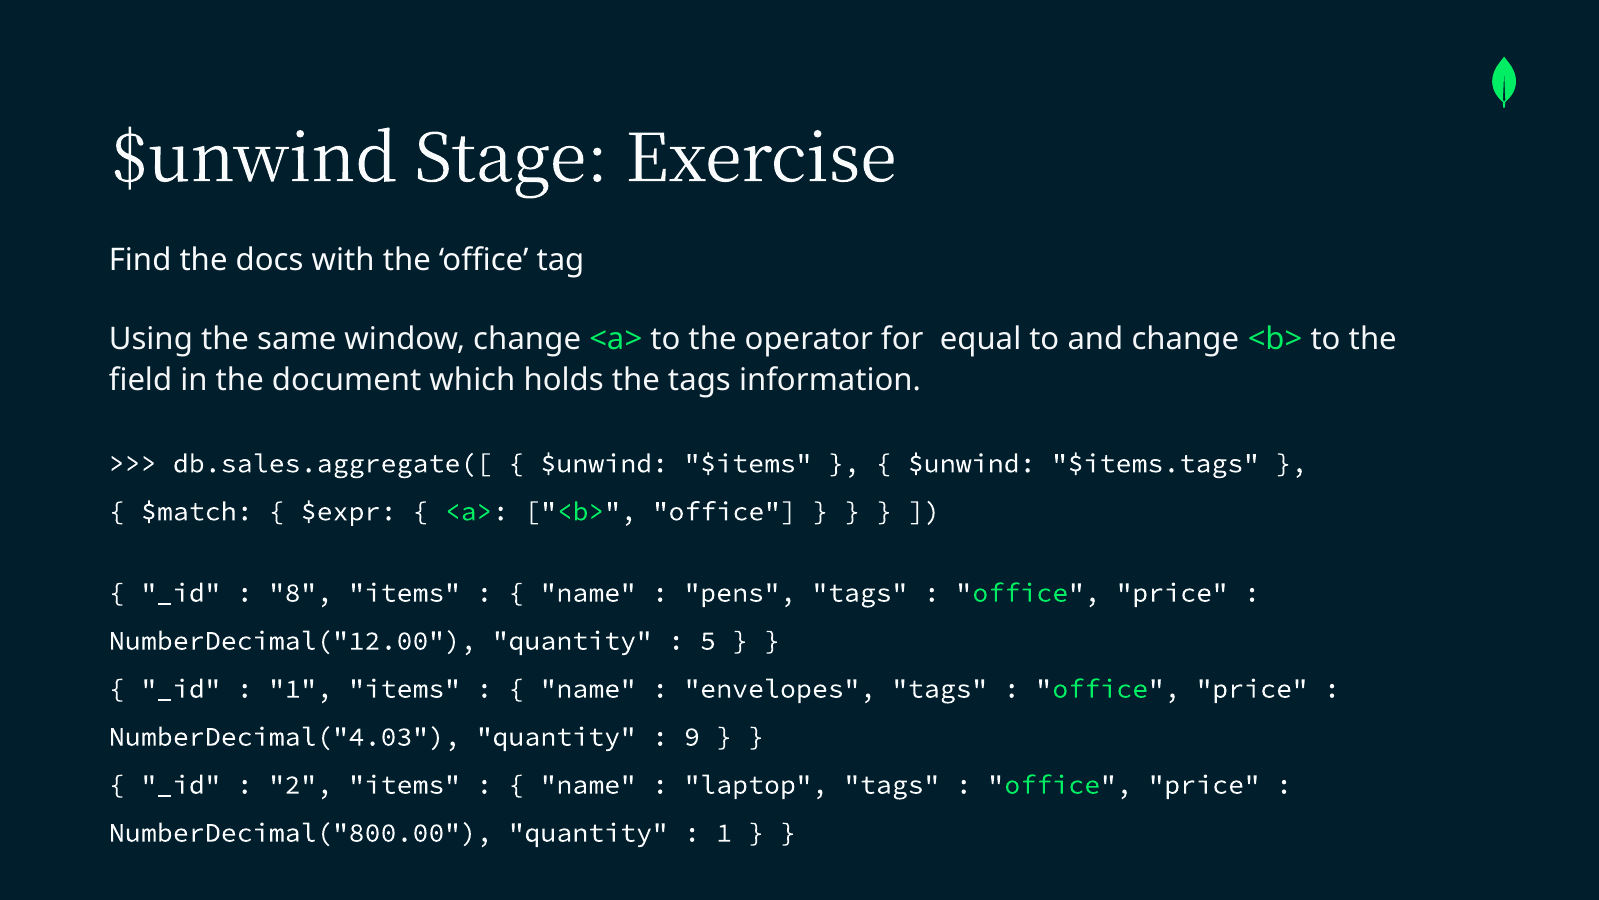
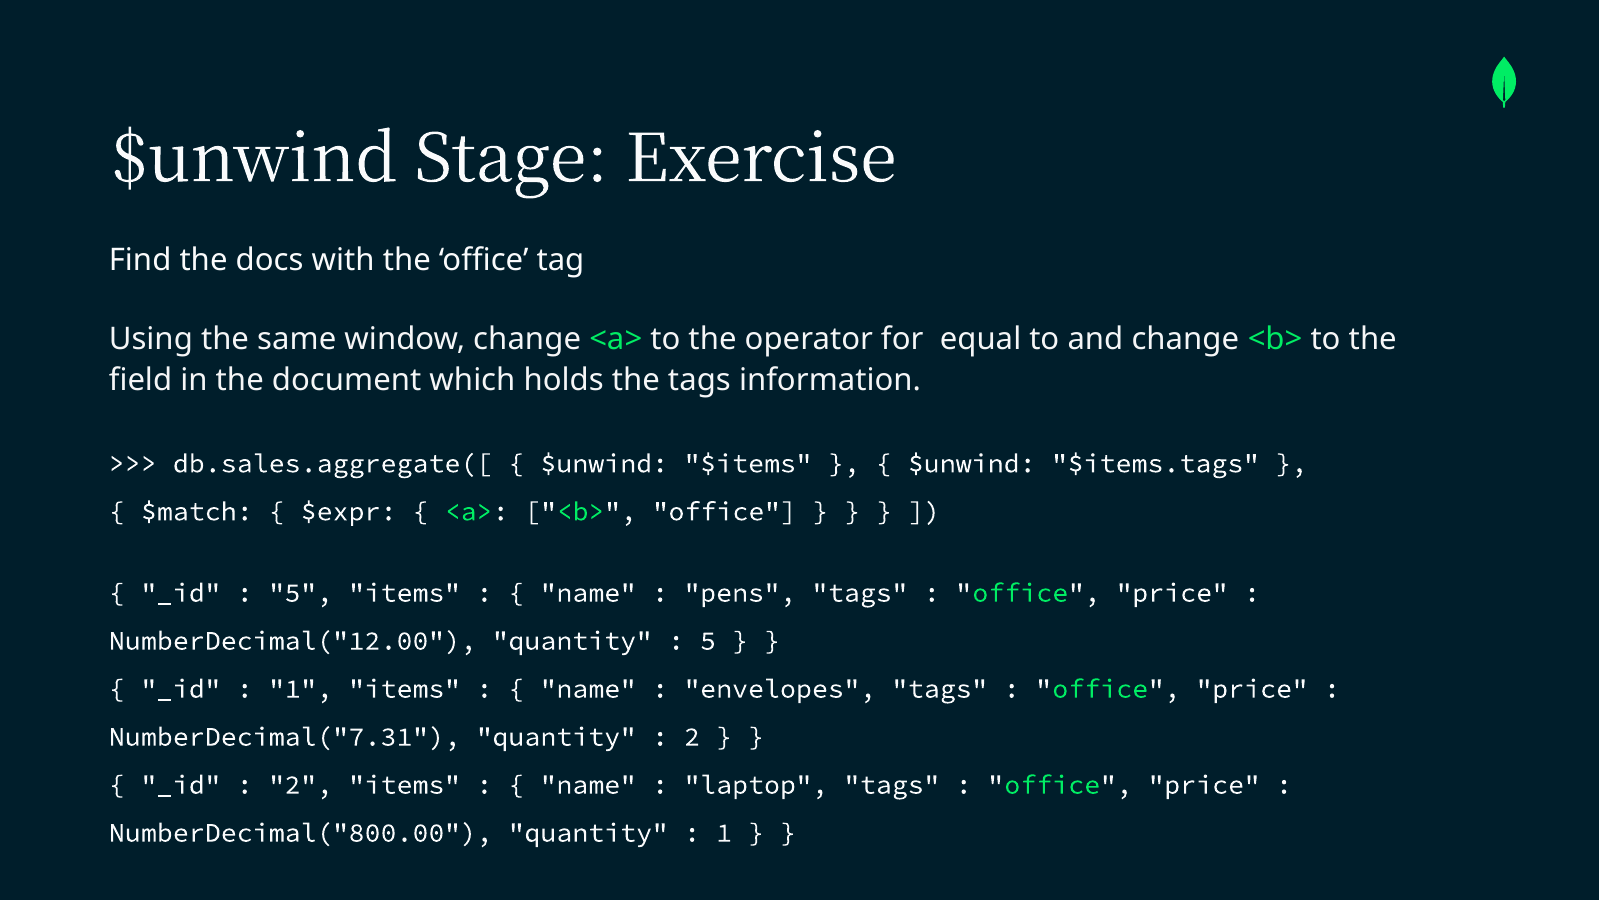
8 at (301, 592): 8 -> 5
NumberDecimal("4.03: NumberDecimal("4.03 -> NumberDecimal("7.31
9 at (692, 736): 9 -> 2
